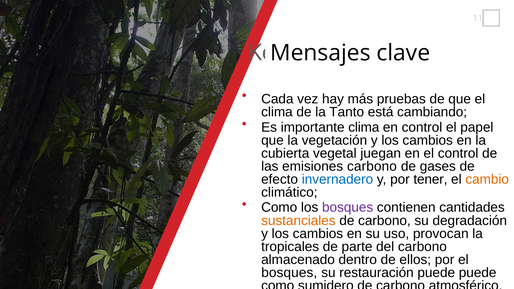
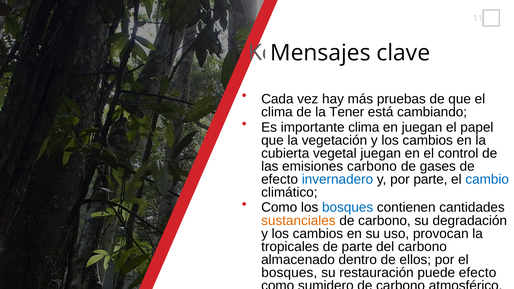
Tanto: Tanto -> Tener
en control: control -> juegan
por tener: tener -> parte
cambio colour: orange -> blue
bosques at (348, 208) colour: purple -> blue
puede puede: puede -> efecto
